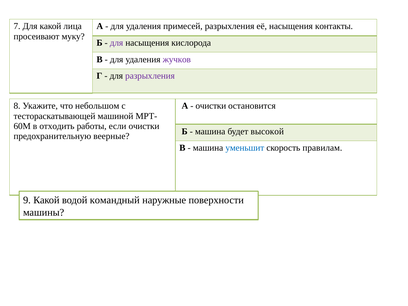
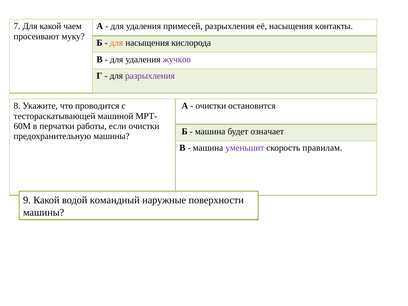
лица: лица -> чаем
для at (117, 43) colour: purple -> orange
небольшом: небольшом -> проводится
отходить: отходить -> перчатки
высокой: высокой -> означает
предохранительную веерные: веерные -> машины
уменьшит colour: blue -> purple
